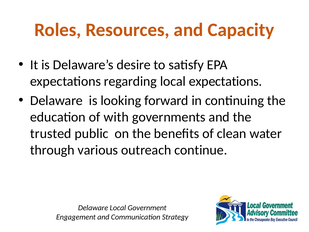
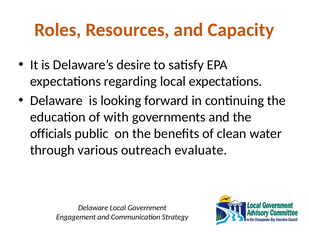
trusted: trusted -> officials
continue: continue -> evaluate
